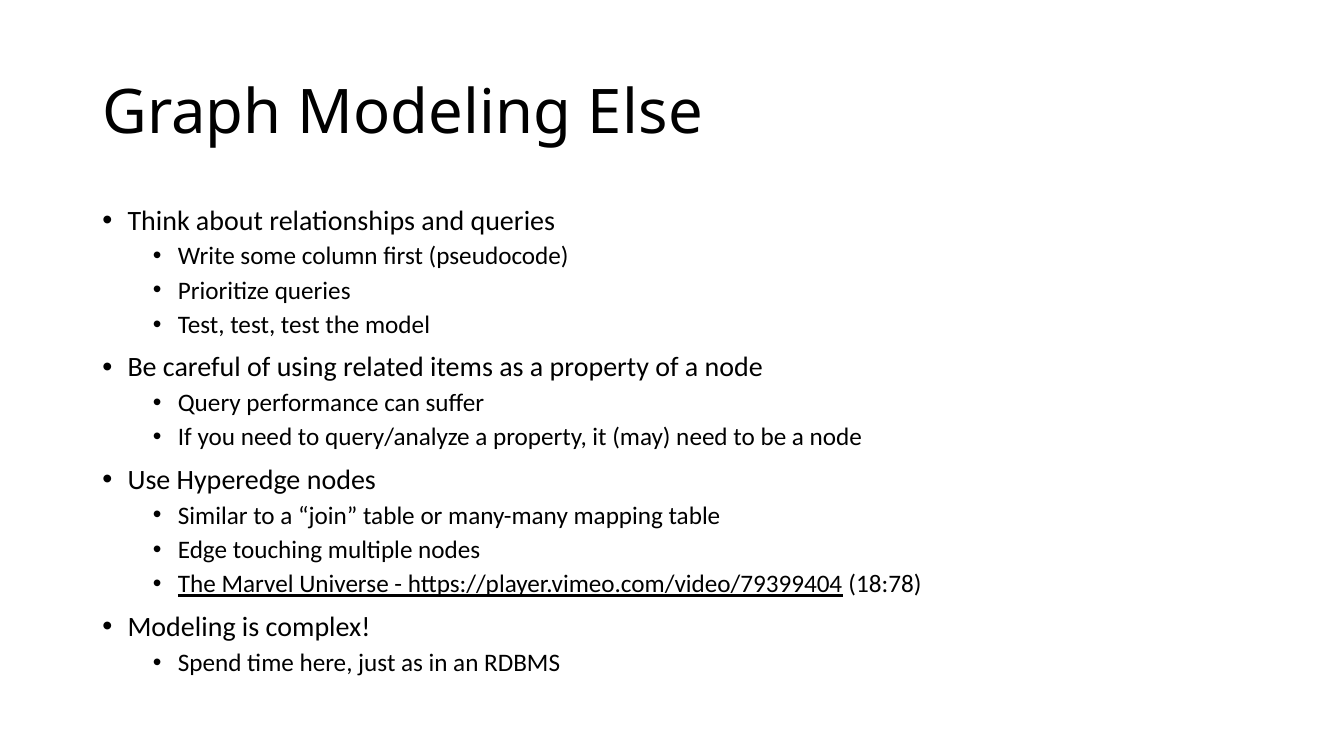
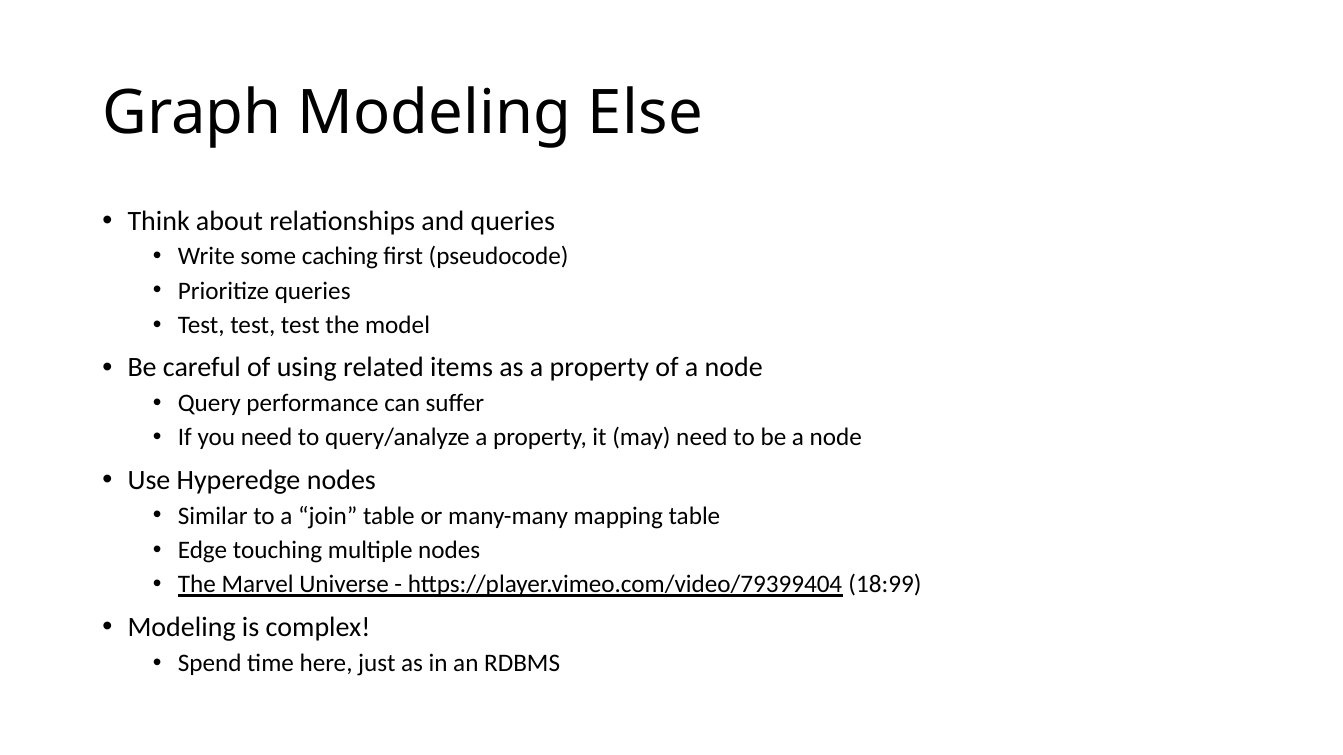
column: column -> caching
18:78: 18:78 -> 18:99
